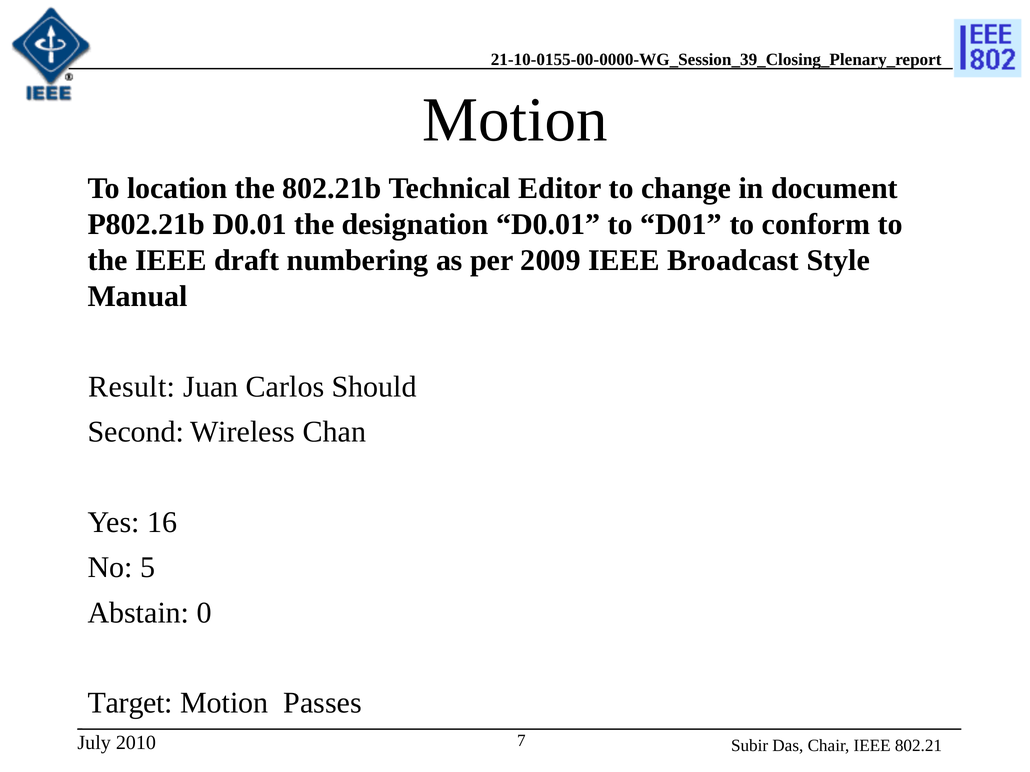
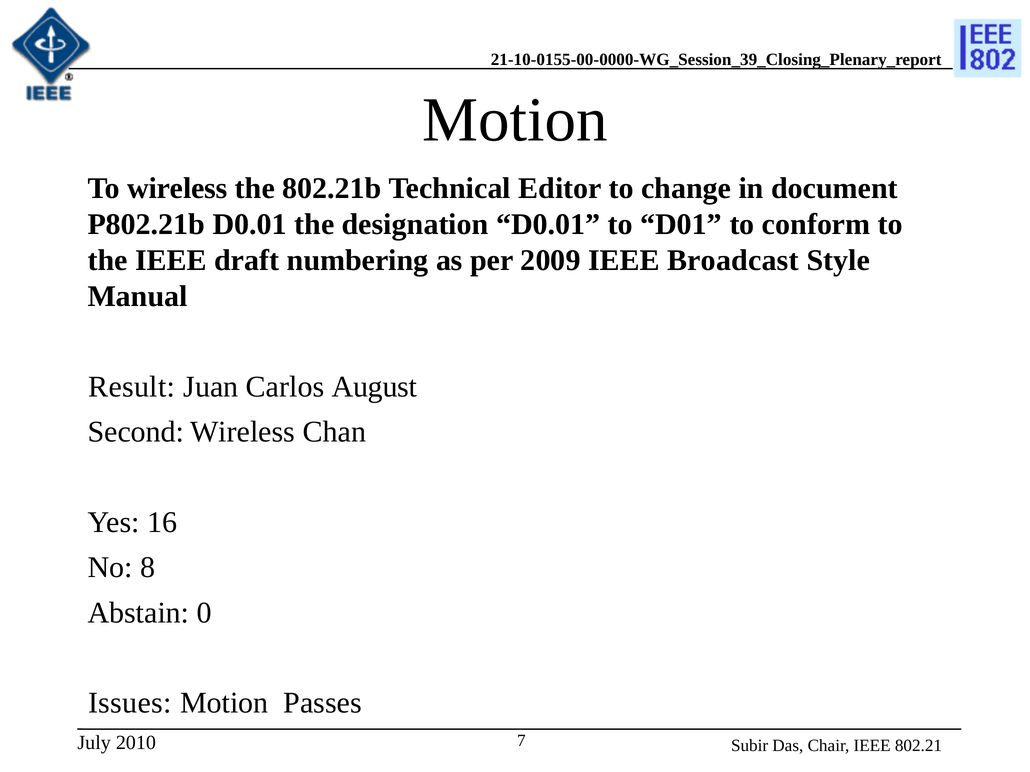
To location: location -> wireless
Should: Should -> August
5: 5 -> 8
Target: Target -> Issues
